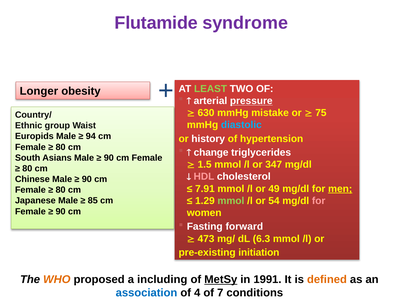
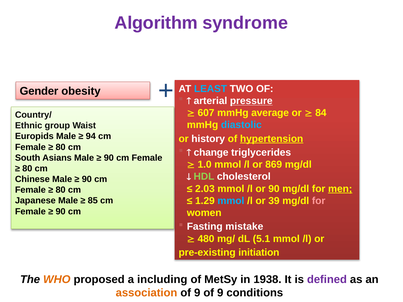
Flutamide: Flutamide -> Algorithm
Longer: Longer -> Gender
LEAST colour: light green -> light blue
630: 630 -> 607
mistake: mistake -> average
75: 75 -> 84
hypertension underline: none -> present
1.5: 1.5 -> 1.0
347: 347 -> 869
HDL colour: pink -> light green
7.91: 7.91 -> 2.03
or 49: 49 -> 90
mmol at (231, 201) colour: light green -> light blue
54: 54 -> 39
forward: forward -> mistake
473: 473 -> 480
6.3: 6.3 -> 5.1
MetSy underline: present -> none
1991: 1991 -> 1938
defined colour: orange -> purple
association colour: blue -> orange
4 at (197, 293): 4 -> 9
7 at (220, 293): 7 -> 9
